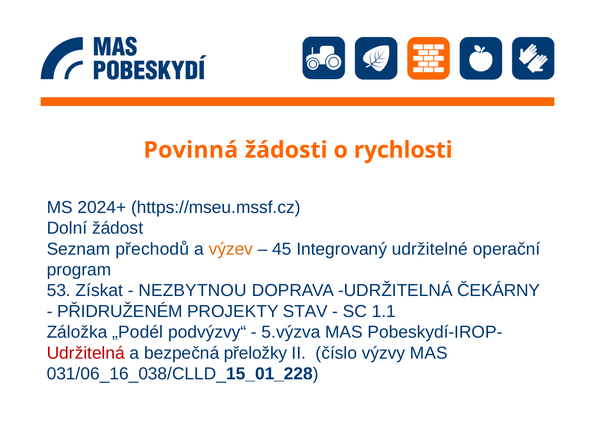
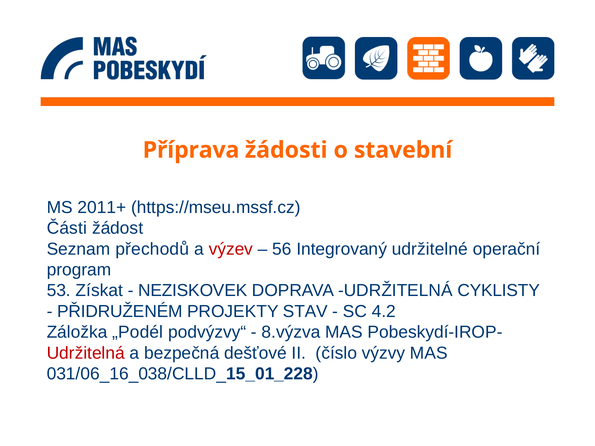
Povinná: Povinná -> Příprava
rychlosti: rychlosti -> stavební
2024+: 2024+ -> 2011+
Dolní: Dolní -> Části
výzev colour: orange -> red
45: 45 -> 56
NEZBYTNOU: NEZBYTNOU -> NEZISKOVEK
ČEKÁRNY: ČEKÁRNY -> CYKLISTY
1.1: 1.1 -> 4.2
5.výzva: 5.výzva -> 8.výzva
přeložky: přeložky -> dešťové
